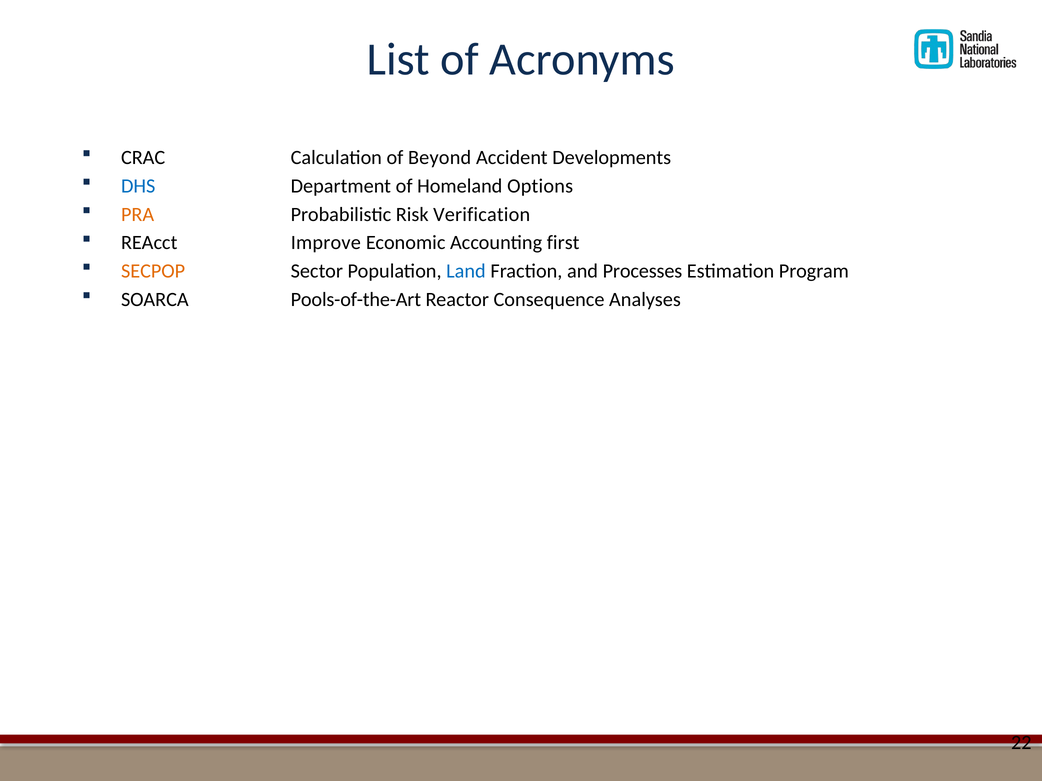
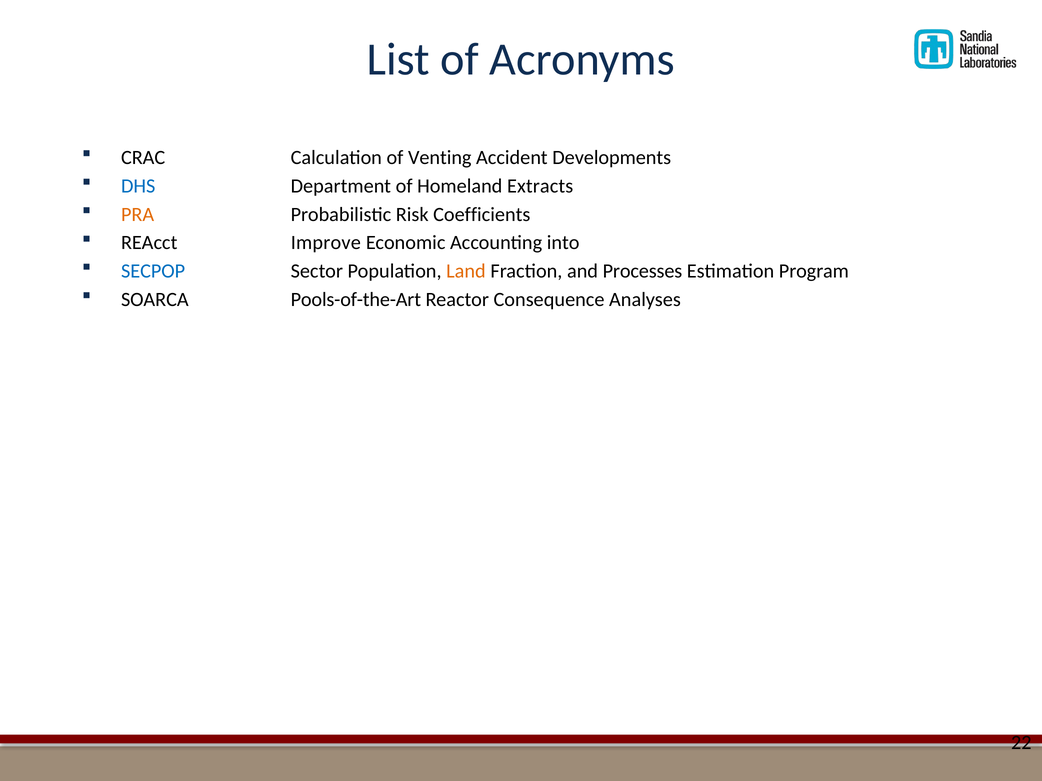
Beyond: Beyond -> Venting
Options: Options -> Extracts
Verification: Verification -> Coefficients
first: first -> into
SECPOP colour: orange -> blue
Land colour: blue -> orange
